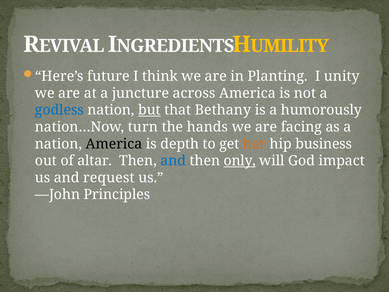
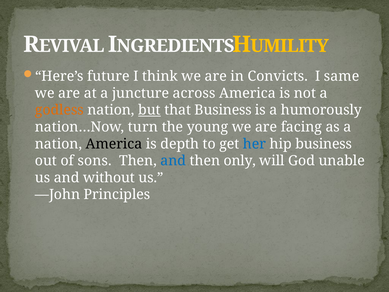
Planting: Planting -> Convicts
unity: unity -> same
godless colour: blue -> orange
that Bethany: Bethany -> Business
hands: hands -> young
her colour: orange -> blue
altar: altar -> sons
only underline: present -> none
impact: impact -> unable
request: request -> without
